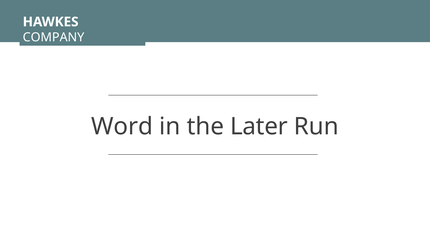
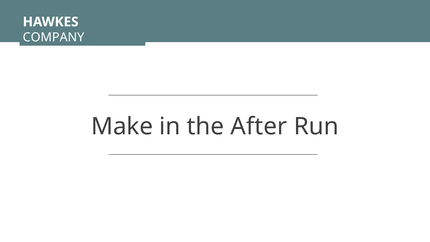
Word: Word -> Make
Later: Later -> After
